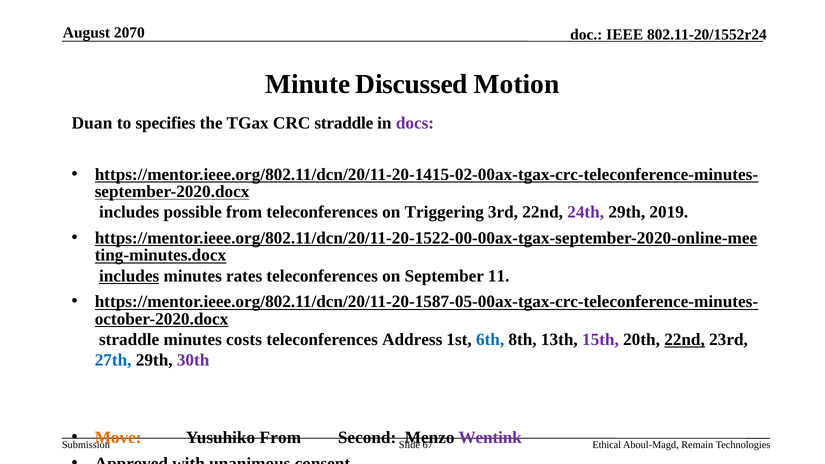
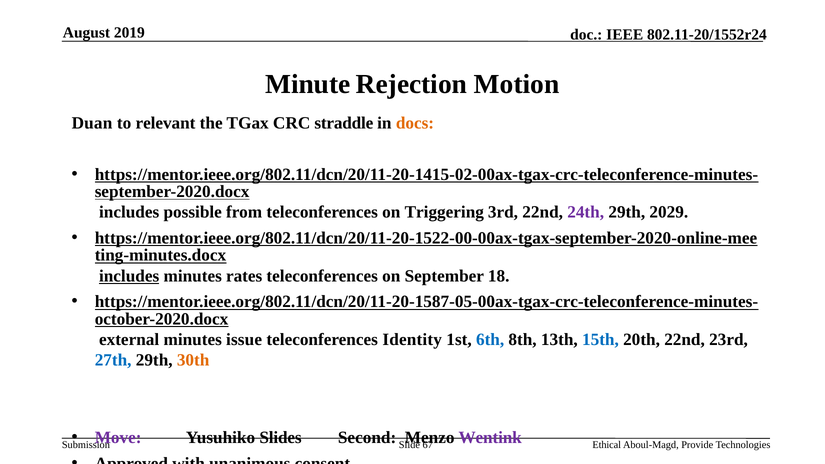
2070: 2070 -> 2019
Discussed: Discussed -> Rejection
specifies: specifies -> relevant
docs colour: purple -> orange
2019: 2019 -> 2029
11: 11 -> 18
straddle at (129, 340): straddle -> external
costs: costs -> issue
Address: Address -> Identity
15th colour: purple -> blue
22nd at (685, 340) underline: present -> none
30th colour: purple -> orange
Move colour: orange -> purple
Yusuhiko From: From -> Slides
Remain: Remain -> Provide
